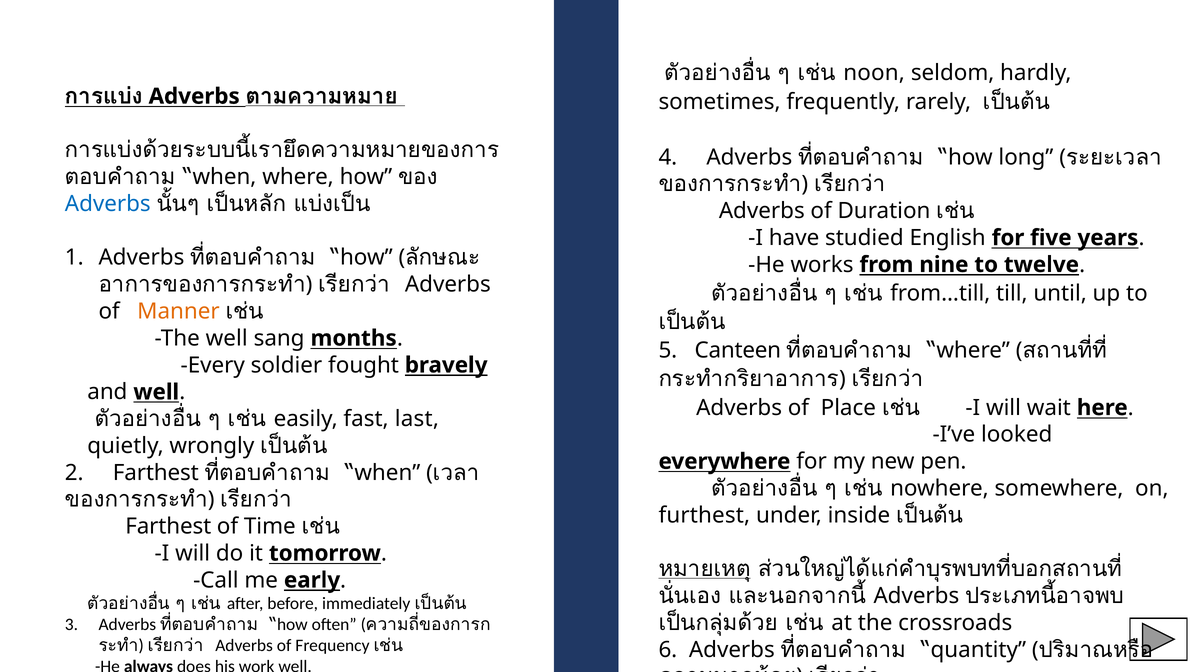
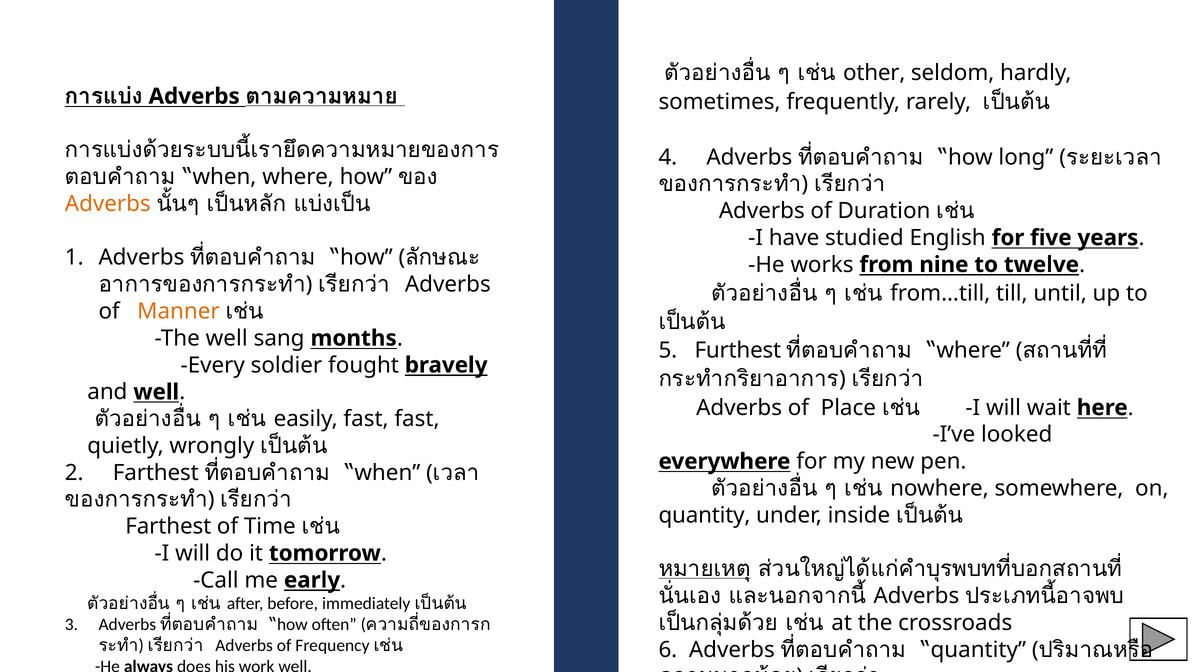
noon: noon -> other
Adverbs at (108, 204) colour: blue -> orange
Canteen: Canteen -> Furthest
fast last: last -> fast
furthest at (704, 516): furthest -> quantity
